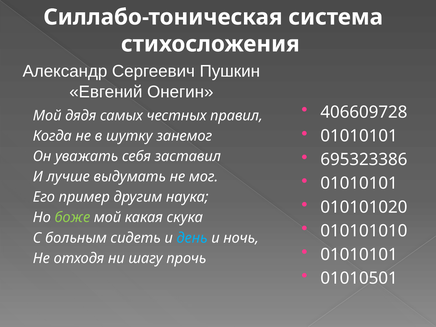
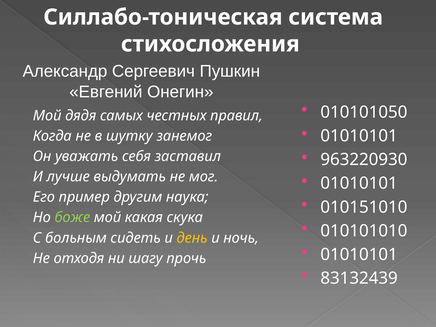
406609728: 406609728 -> 010101050
695323386: 695323386 -> 963220930
010101020: 010101020 -> 010151010
день colour: light blue -> yellow
01010501: 01010501 -> 83132439
